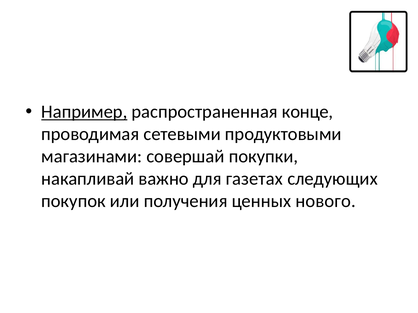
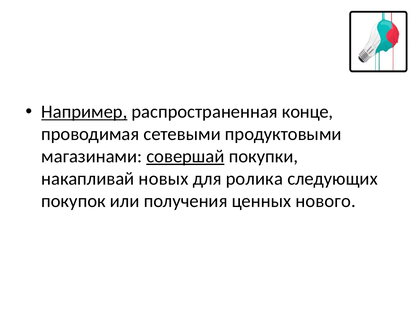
совершай underline: none -> present
важно: важно -> новых
газетах: газетах -> ролика
